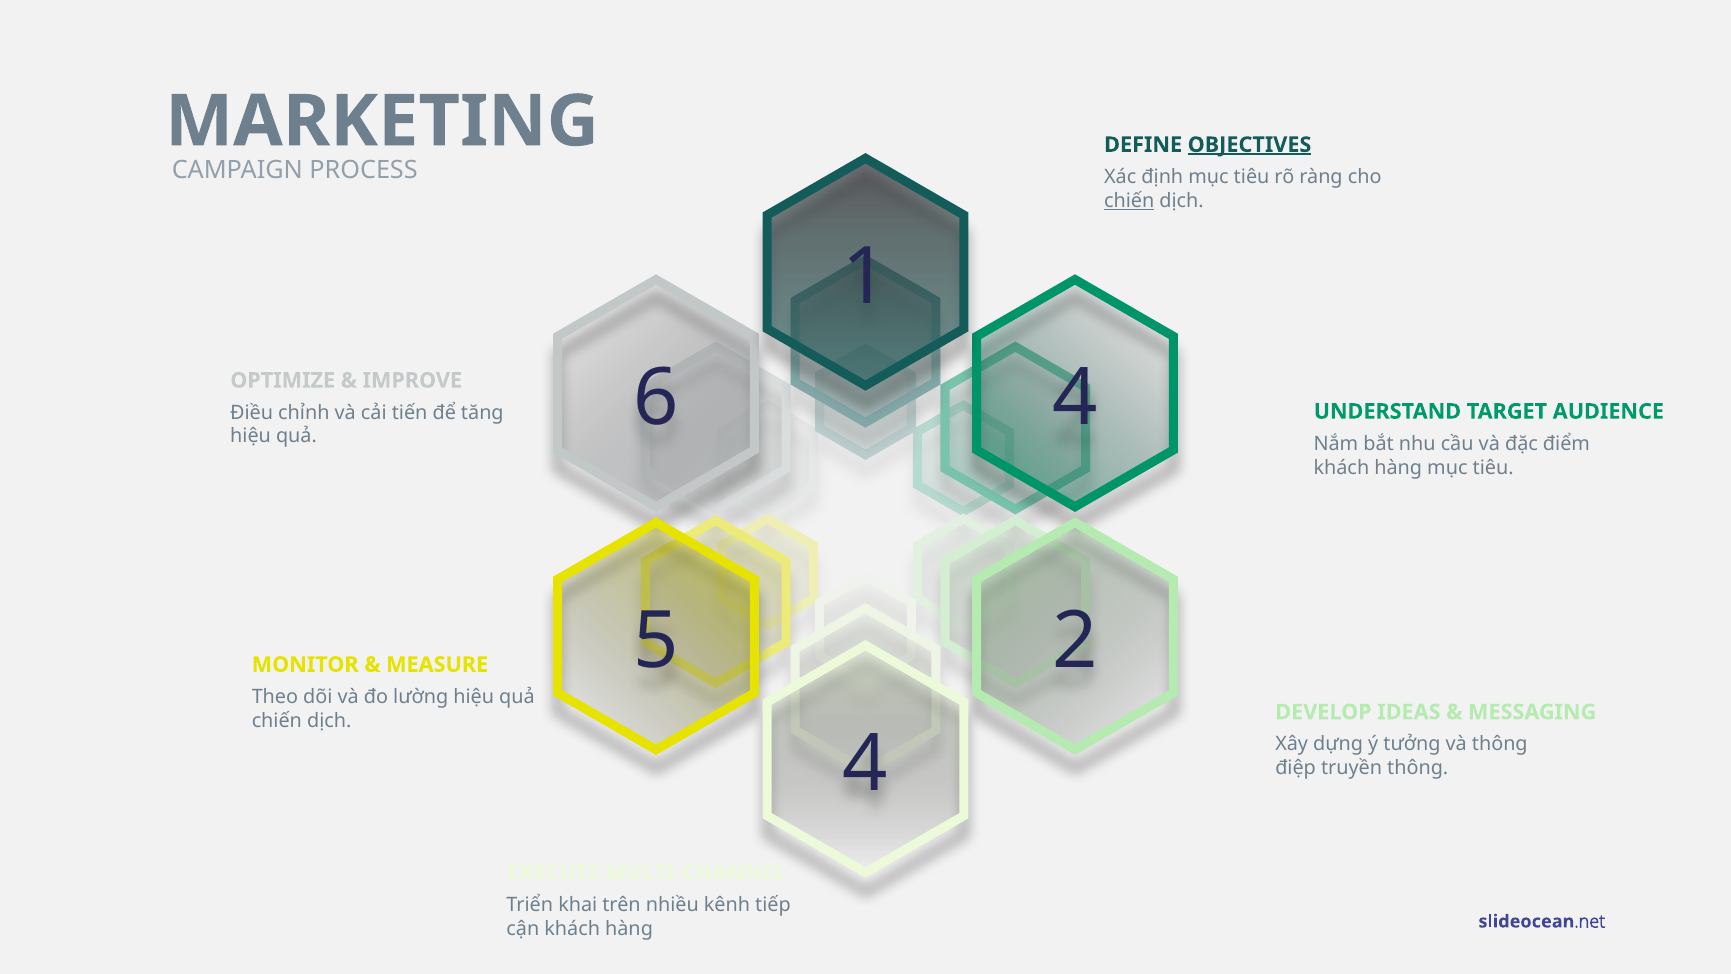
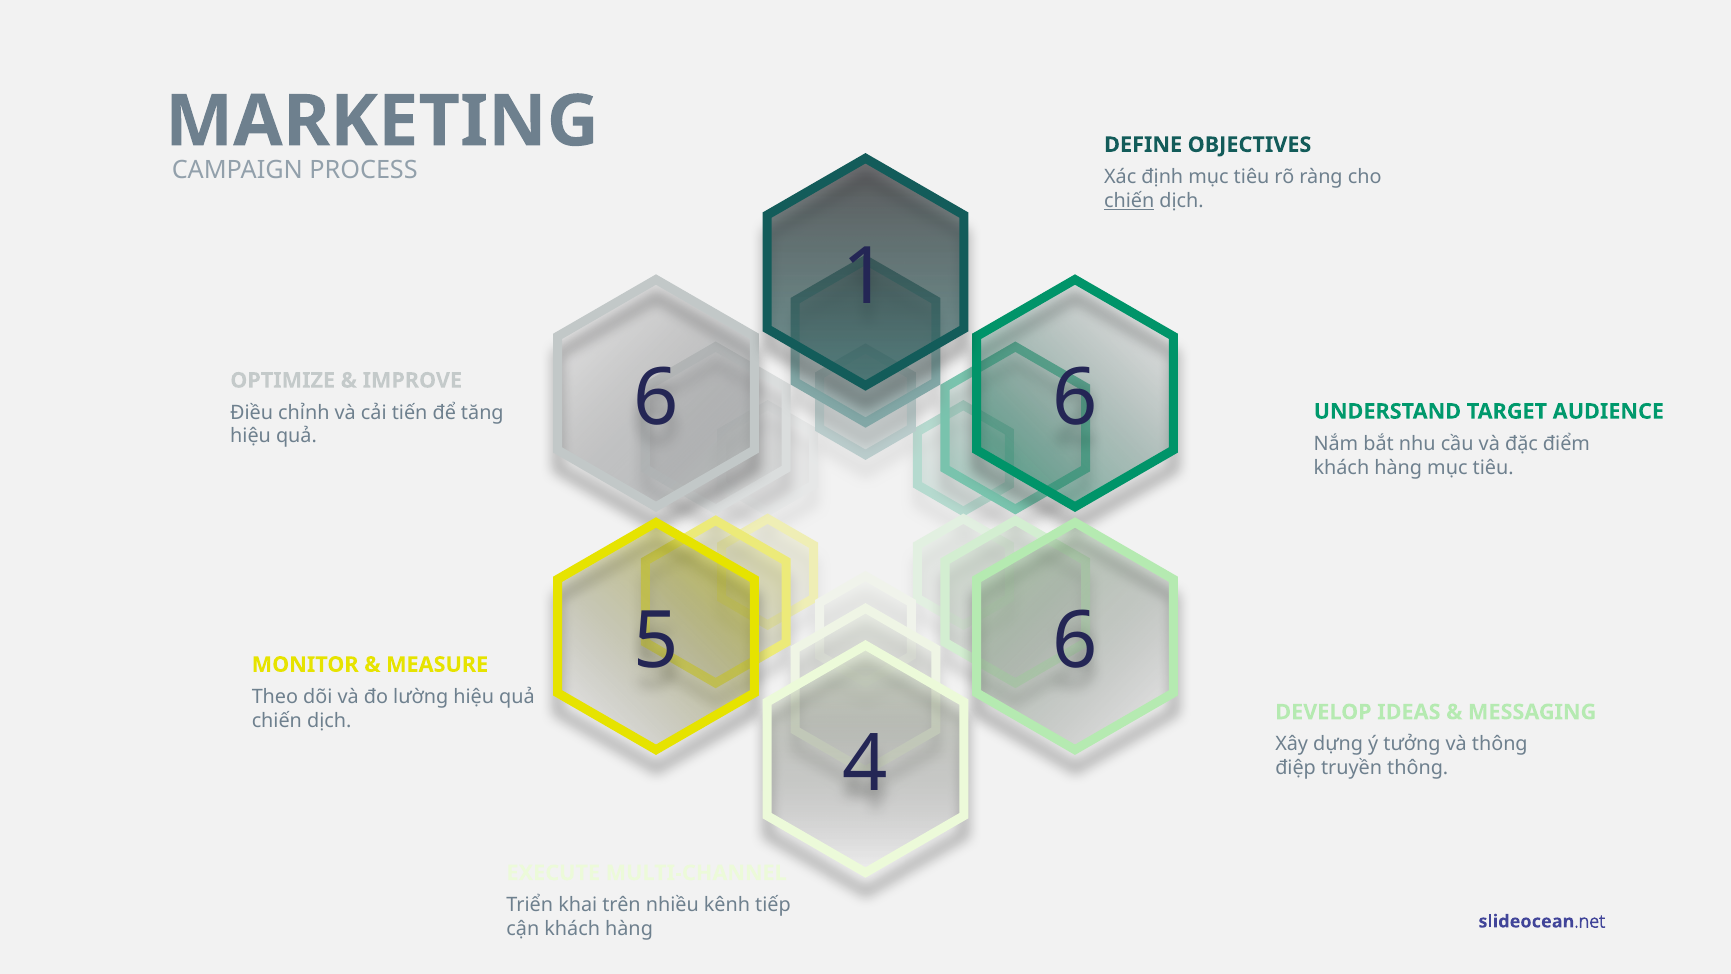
OBJECTIVES underline: present -> none
6 4: 4 -> 6
5 2: 2 -> 6
